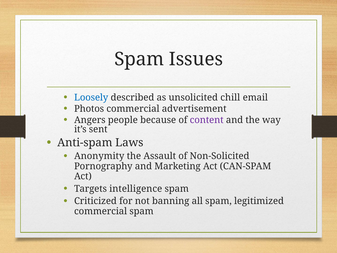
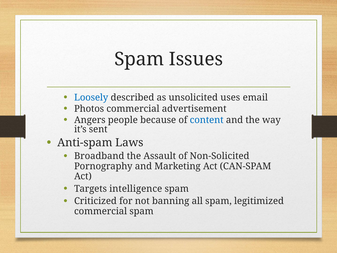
chill: chill -> uses
content colour: purple -> blue
Anonymity: Anonymity -> Broadband
